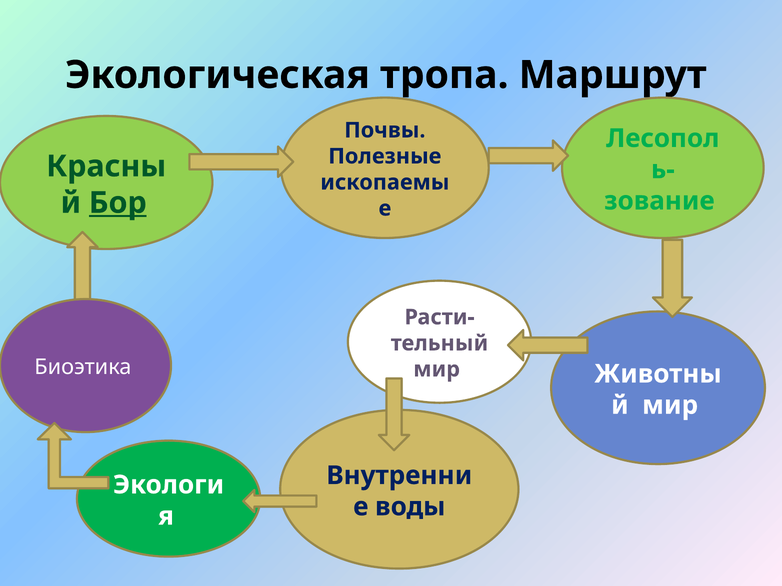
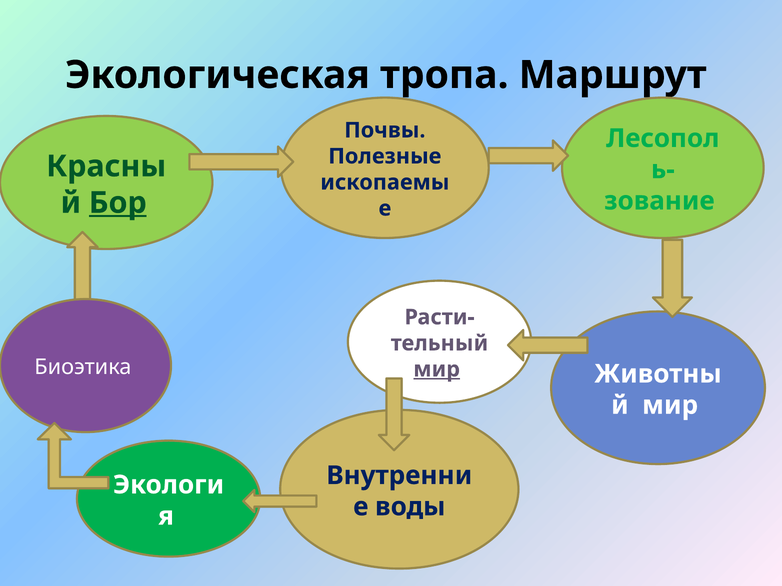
мир at (437, 370) underline: none -> present
